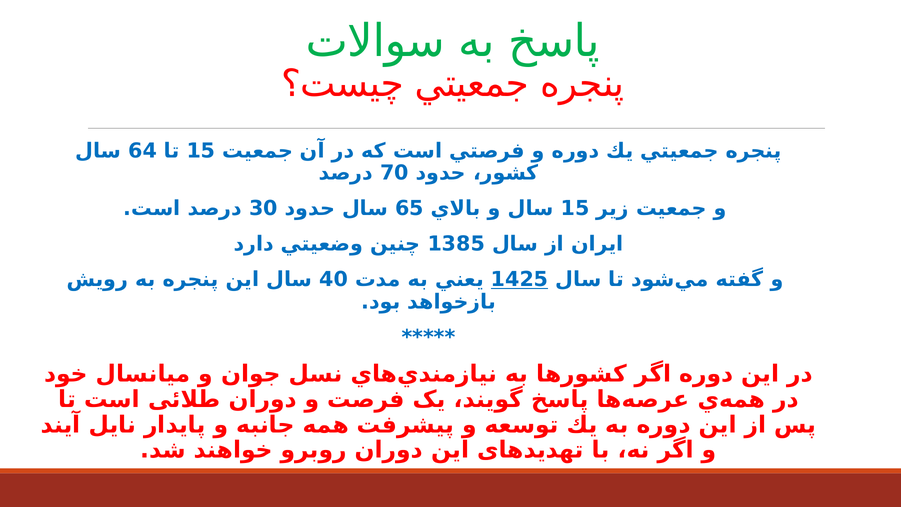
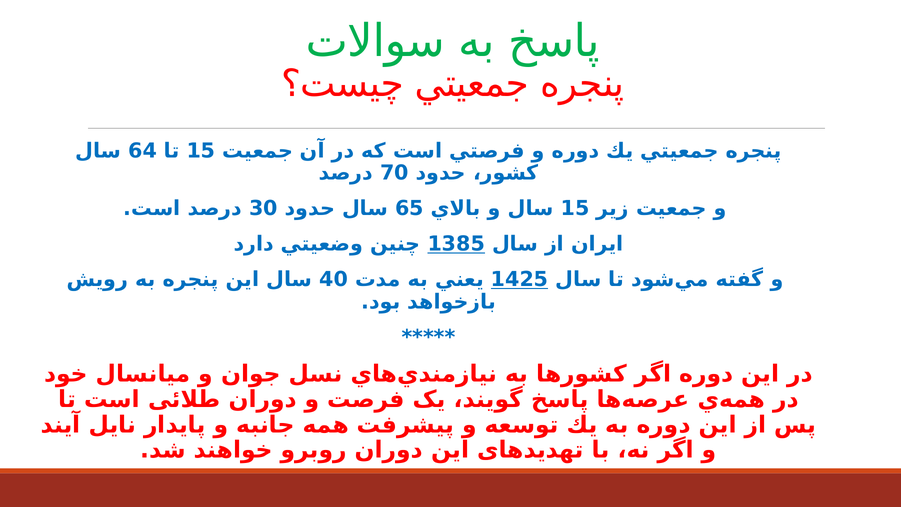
1385 underline: none -> present
